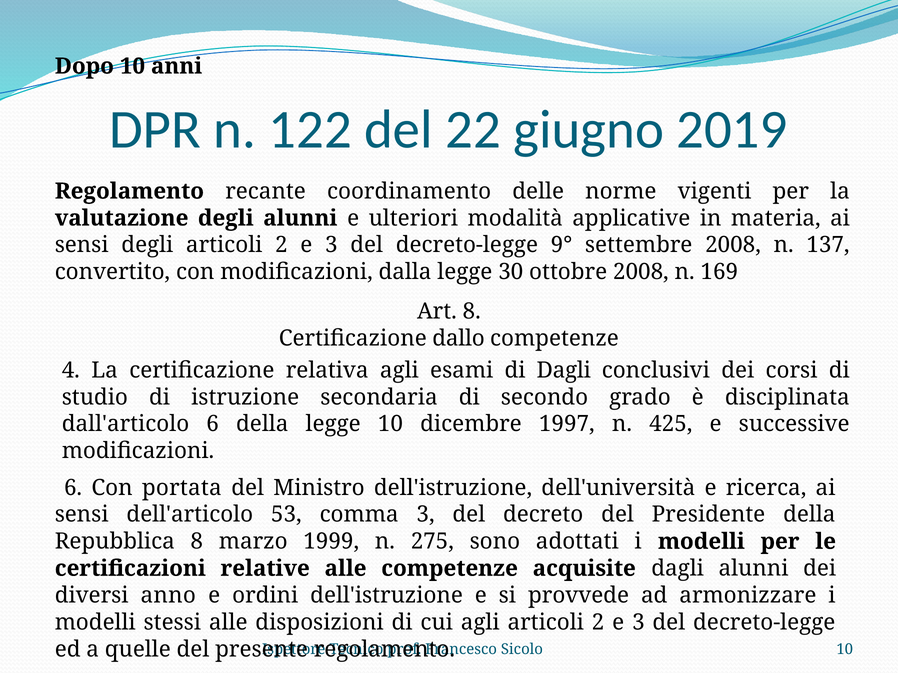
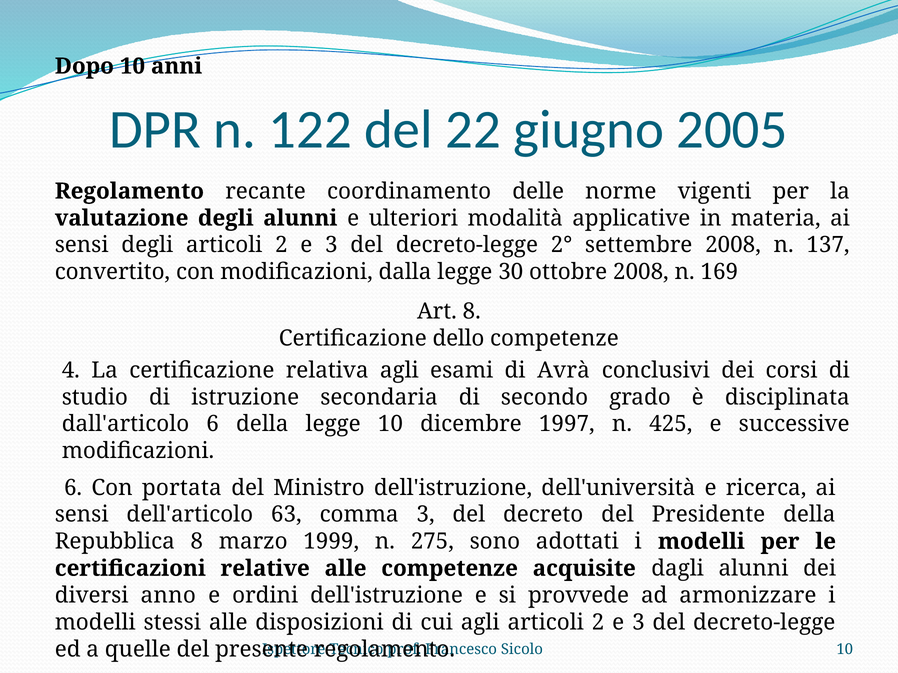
2019: 2019 -> 2005
9°: 9° -> 2°
dallo: dallo -> dello
di Dagli: Dagli -> Avrà
53: 53 -> 63
